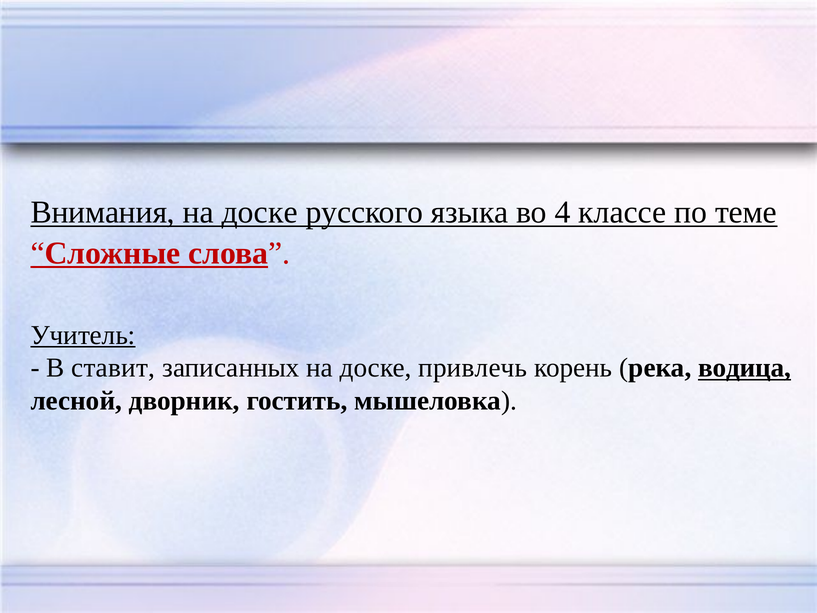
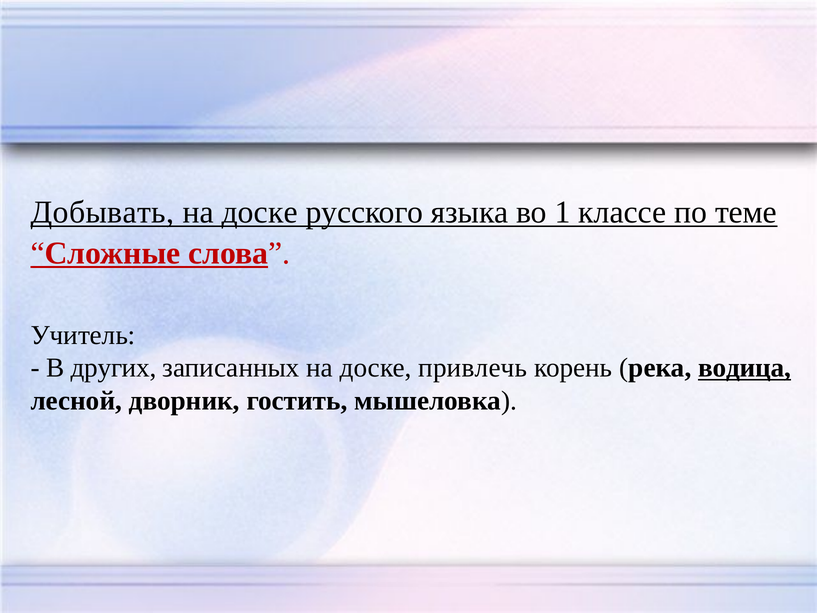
Внимания: Внимания -> Добывать
4: 4 -> 1
Учитель underline: present -> none
ставит: ставит -> других
